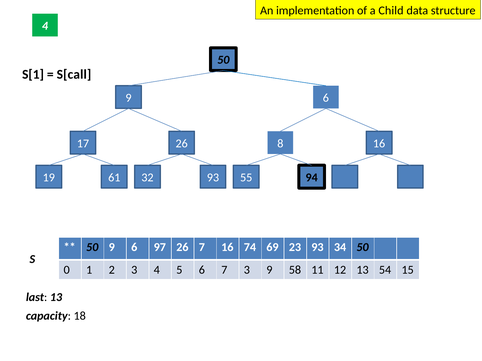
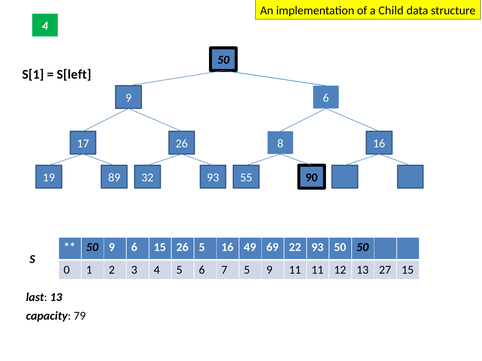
S[call: S[call -> S[left
61: 61 -> 89
94: 94 -> 90
6 97: 97 -> 15
26 7: 7 -> 5
74: 74 -> 49
23: 23 -> 22
93 34: 34 -> 50
7 3: 3 -> 5
9 58: 58 -> 11
54: 54 -> 27
18: 18 -> 79
